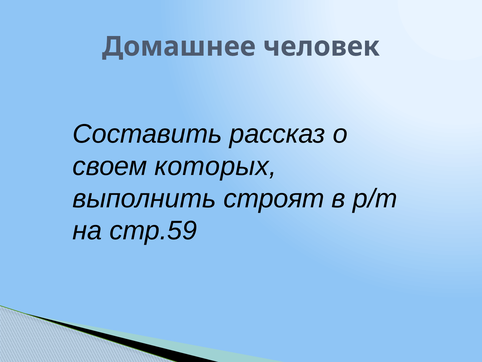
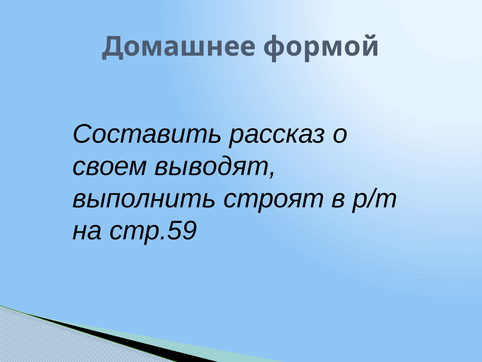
человек: человек -> формой
которых: которых -> выводят
